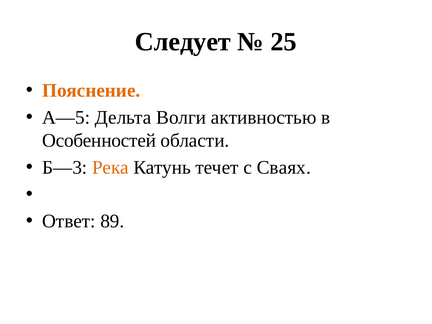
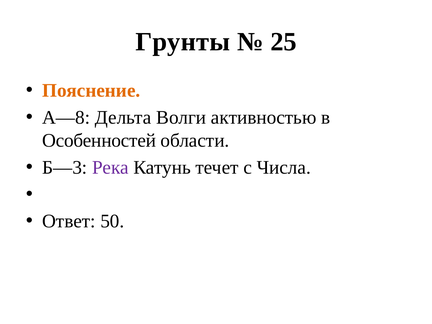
Следует: Следует -> Грунты
А—5: А—5 -> А—8
Река colour: orange -> purple
Сваях: Сваях -> Числа
89: 89 -> 50
